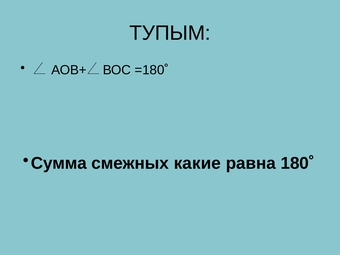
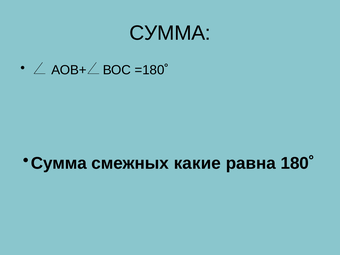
ТУПЫМ at (170, 33): ТУПЫМ -> СУММА
